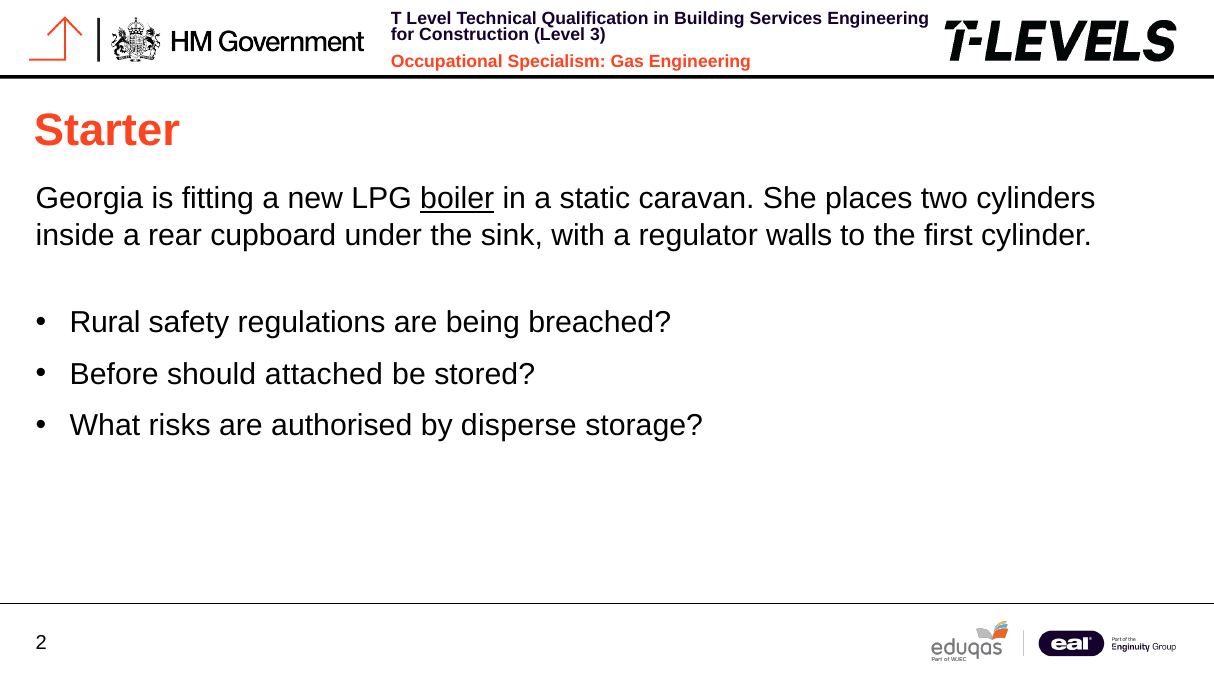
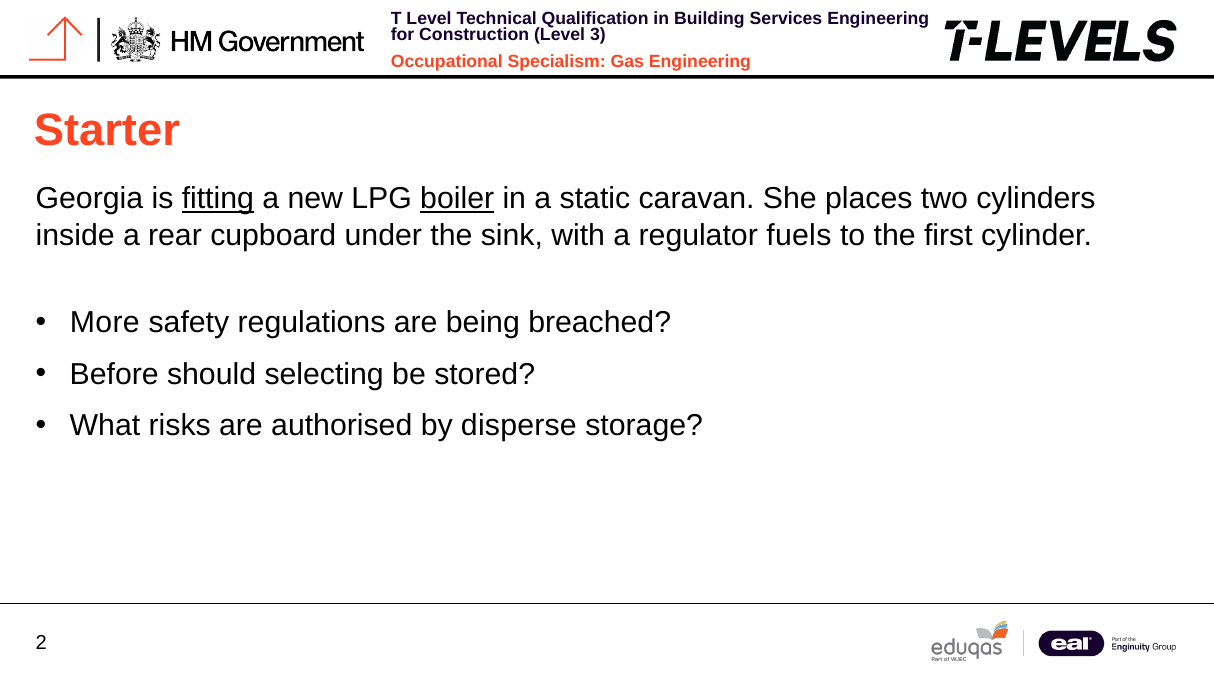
fitting underline: none -> present
walls: walls -> fuels
Rural: Rural -> More
attached: attached -> selecting
